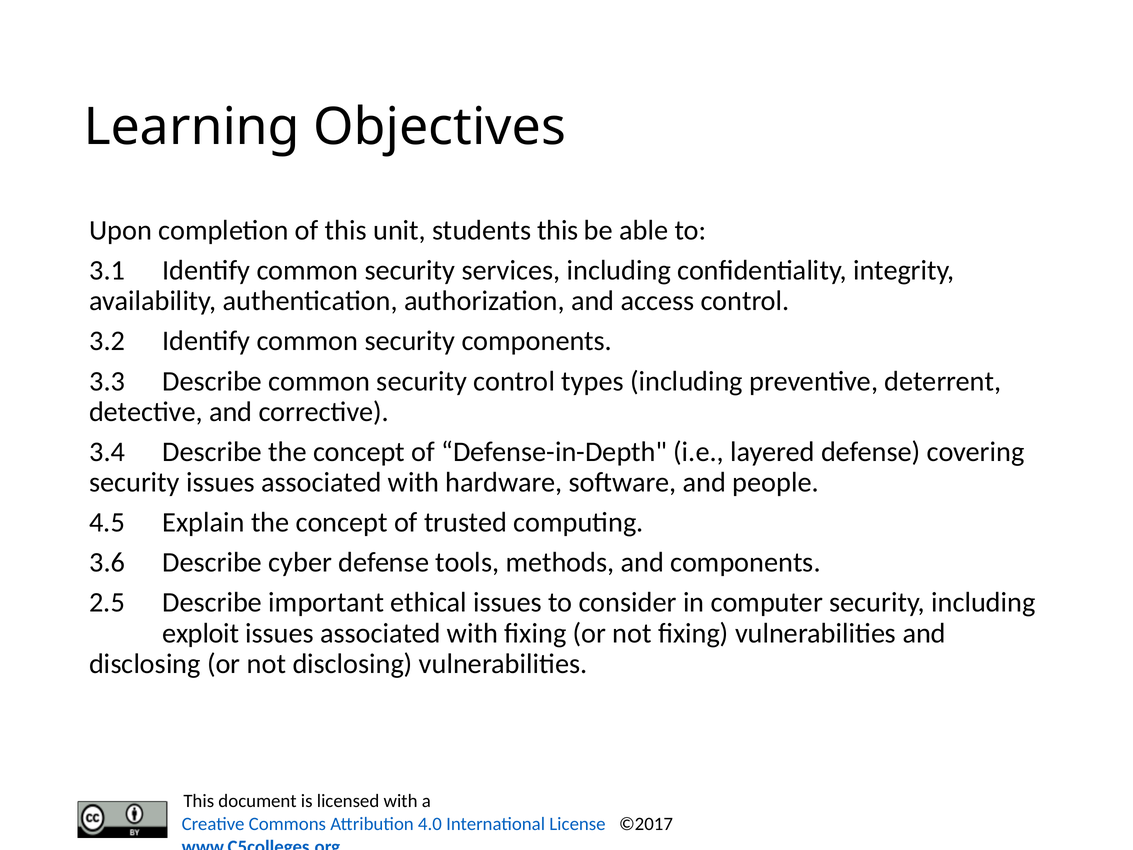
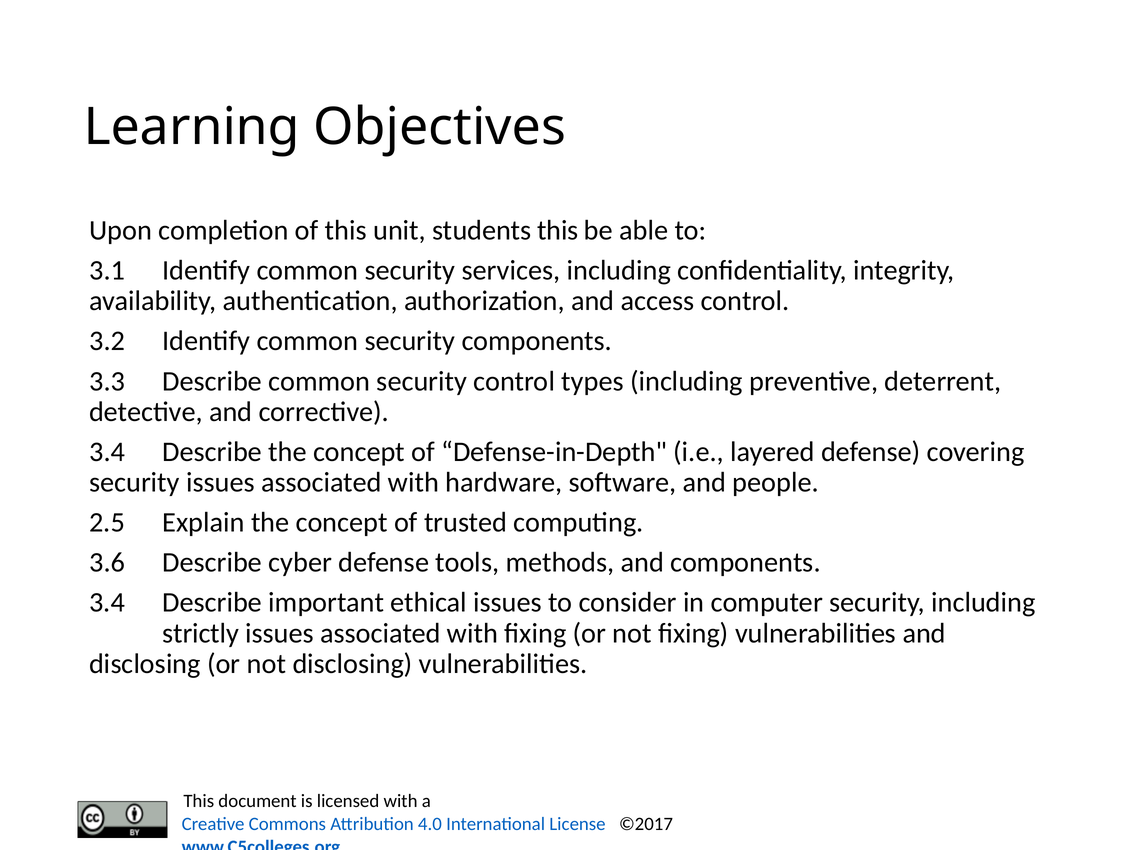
4.5: 4.5 -> 2.5
2.5 at (107, 602): 2.5 -> 3.4
exploit: exploit -> strictly
